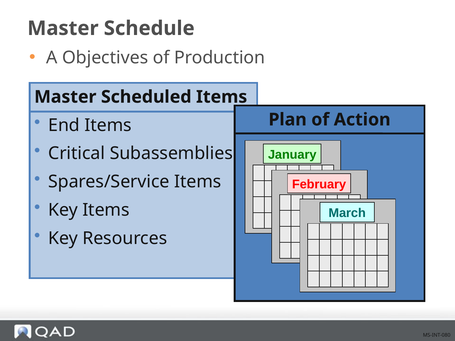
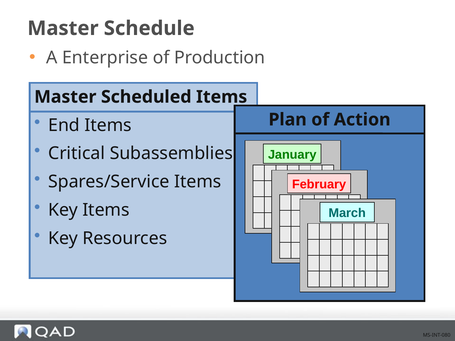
Objectives: Objectives -> Enterprise
